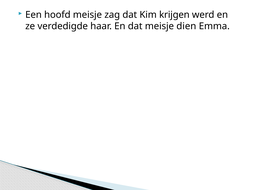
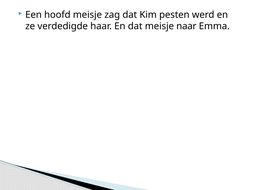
krijgen: krijgen -> pesten
dien: dien -> naar
